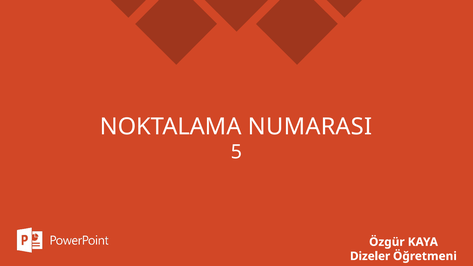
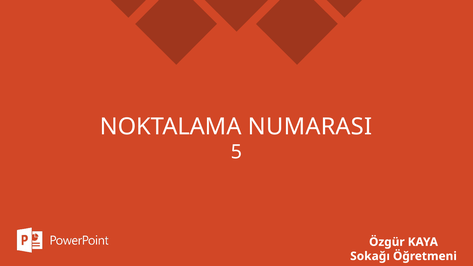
Dizeler: Dizeler -> Sokağı
